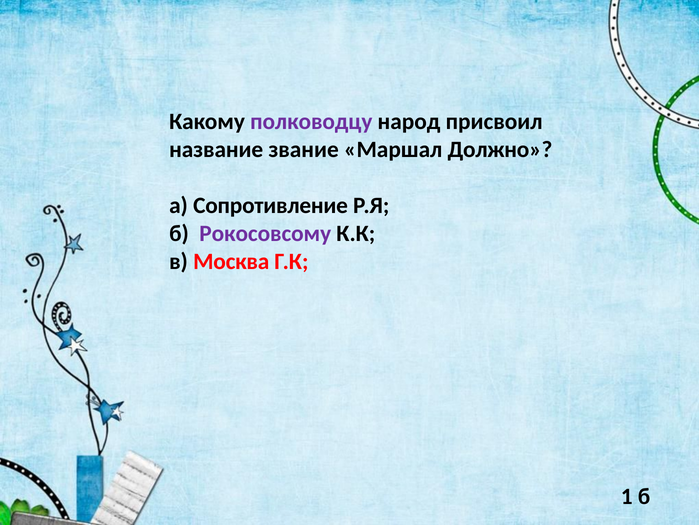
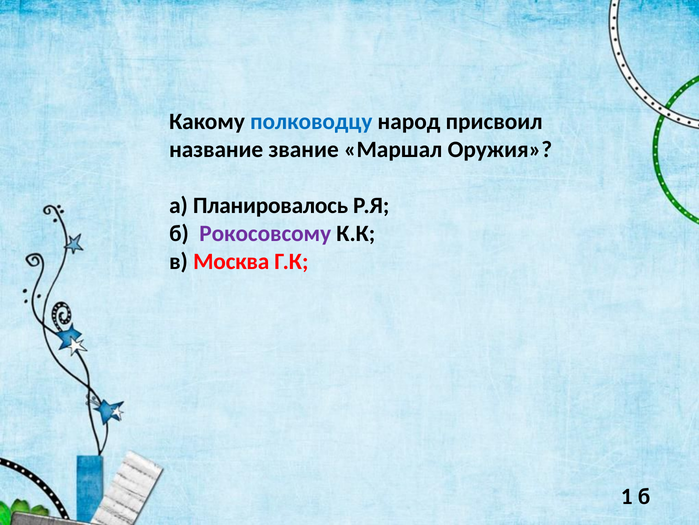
полководцу colour: purple -> blue
Должно: Должно -> Оружия
Сопротивление: Сопротивление -> Планировалось
